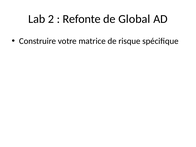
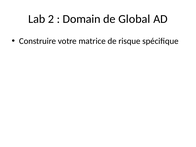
Refonte: Refonte -> Domain
